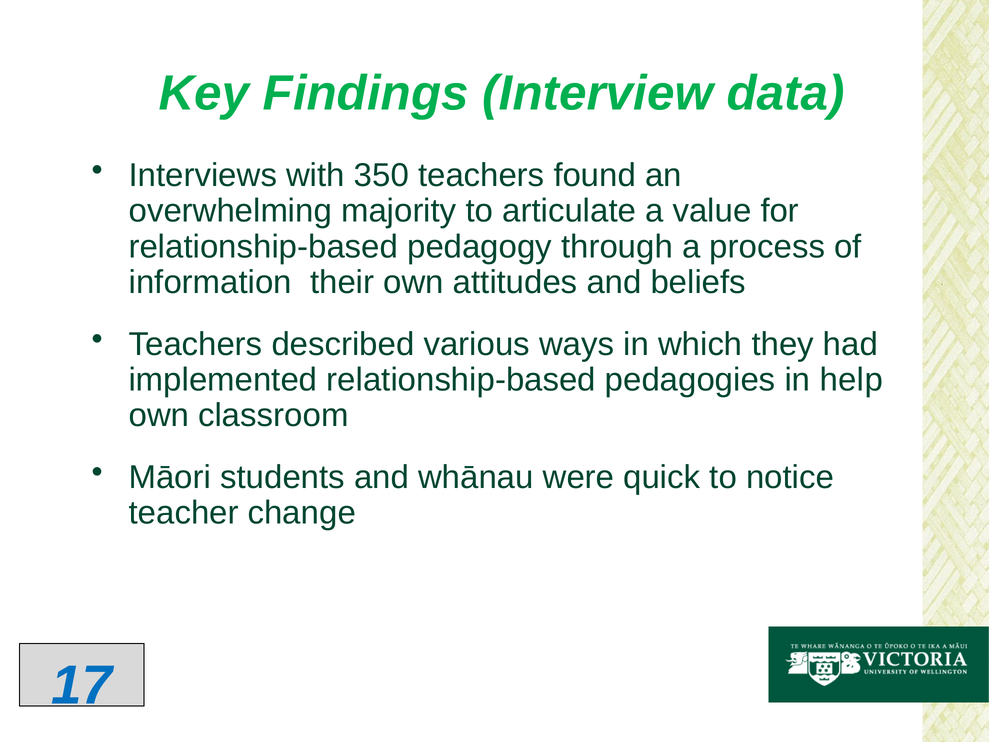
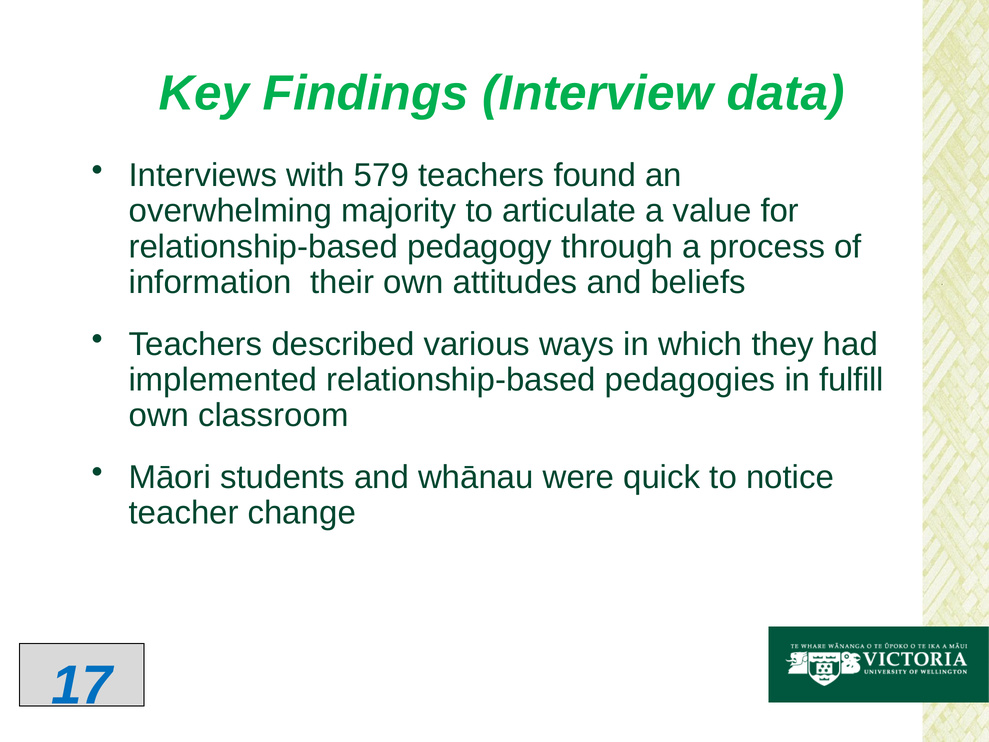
350: 350 -> 579
help: help -> fulfill
